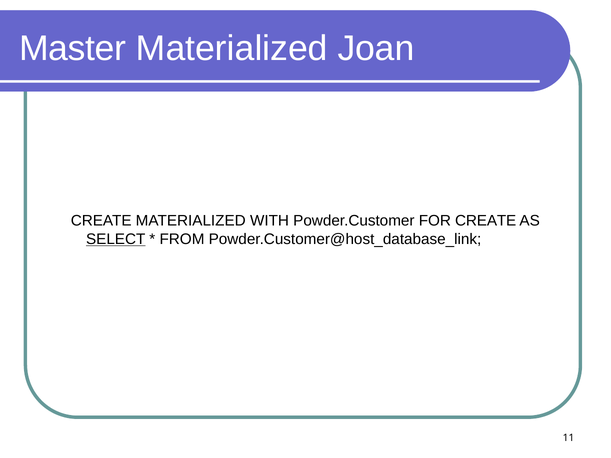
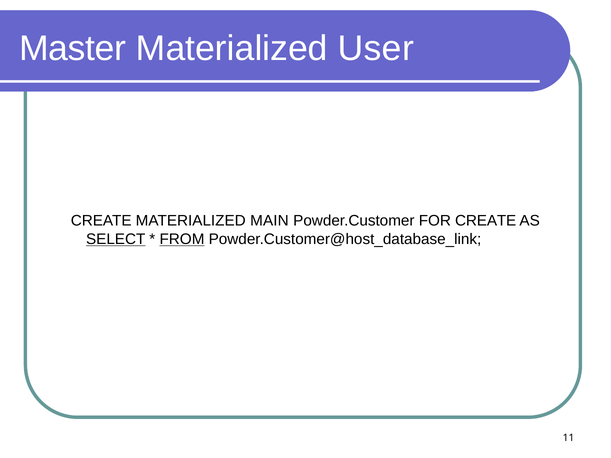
Joan: Joan -> User
WITH: WITH -> MAIN
FROM underline: none -> present
